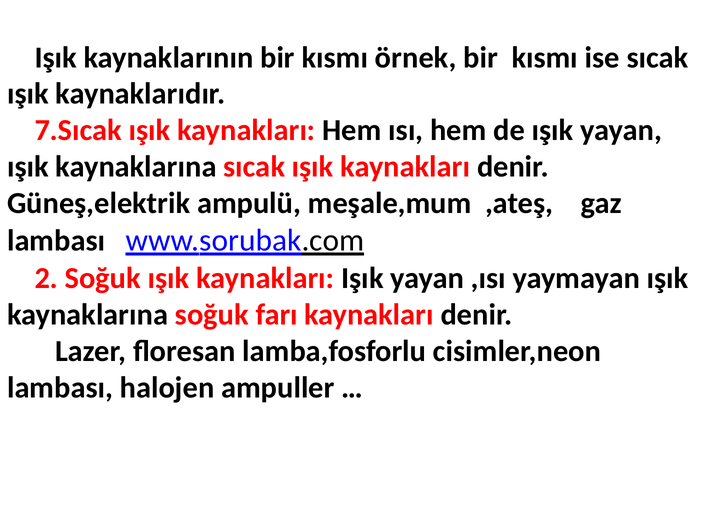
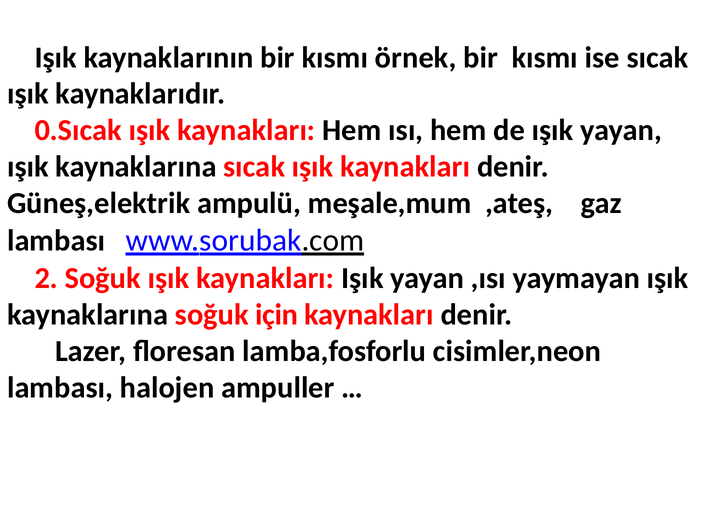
7.Sıcak: 7.Sıcak -> 0.Sıcak
farı: farı -> için
